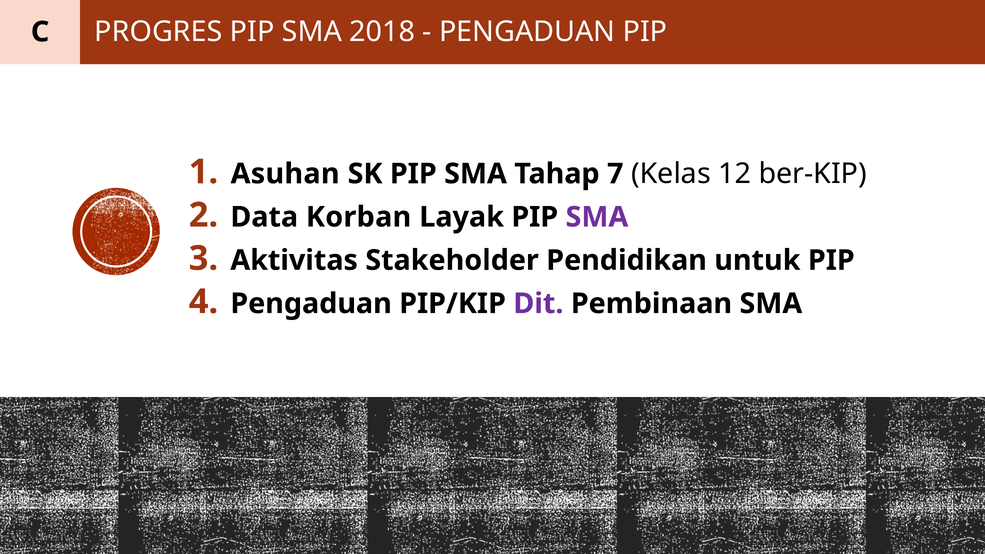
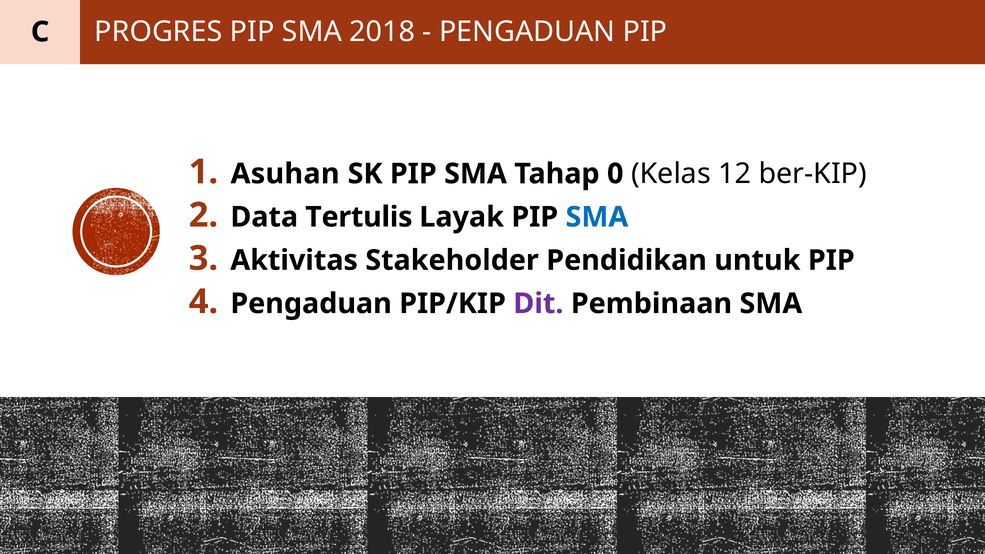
7: 7 -> 0
Korban: Korban -> Tertulis
SMA at (597, 217) colour: purple -> blue
